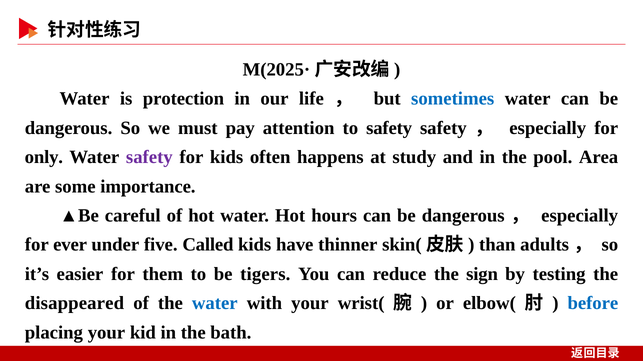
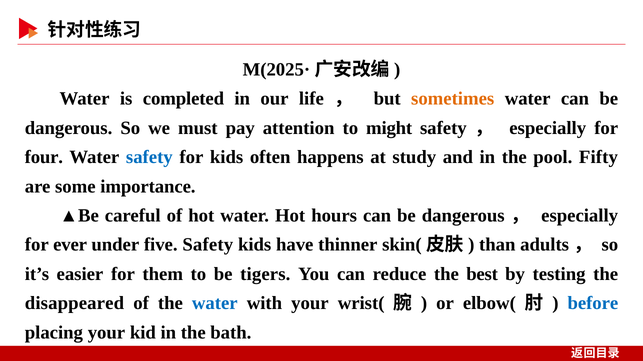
protection: protection -> completed
sometimes colour: blue -> orange
to safety: safety -> might
only: only -> four
safety at (149, 157) colour: purple -> blue
Area: Area -> Fifty
five Called: Called -> Safety
sign: sign -> best
